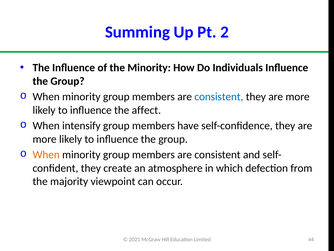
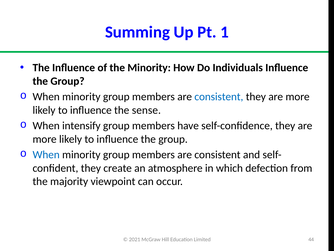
2: 2 -> 1
affect: affect -> sense
When at (46, 154) colour: orange -> blue
